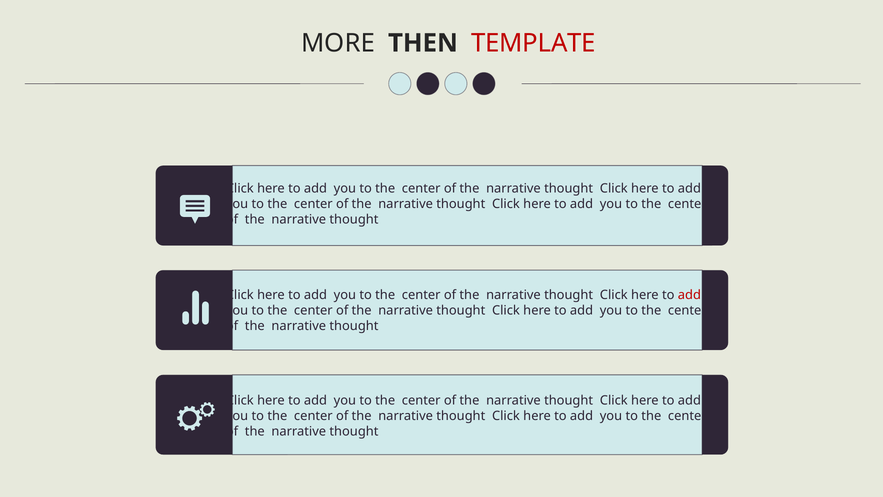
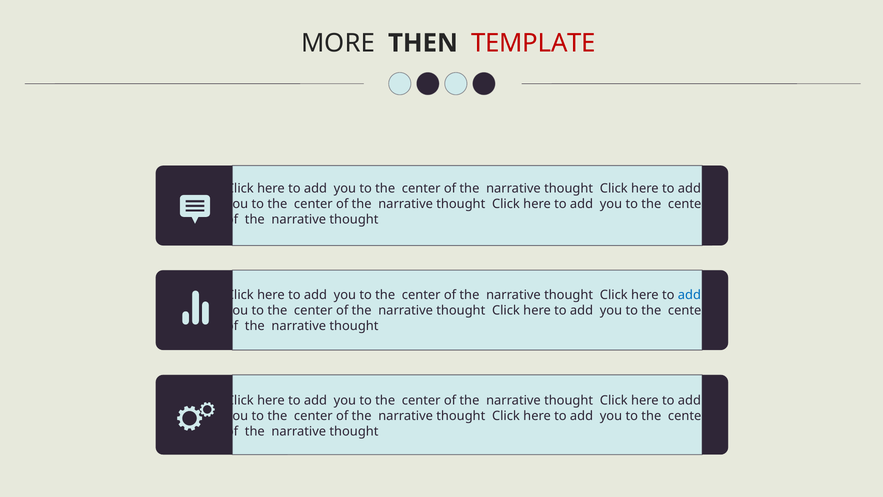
add at (689, 295) colour: red -> blue
